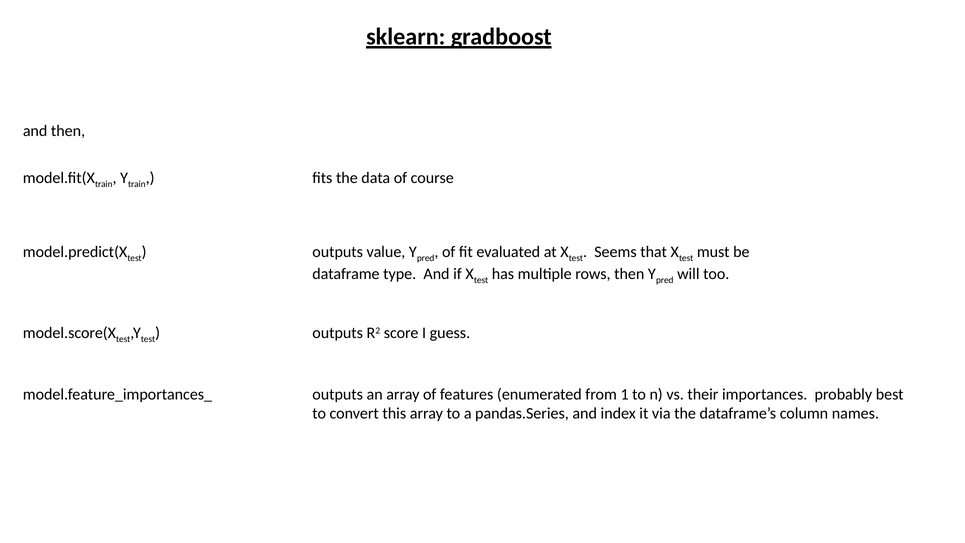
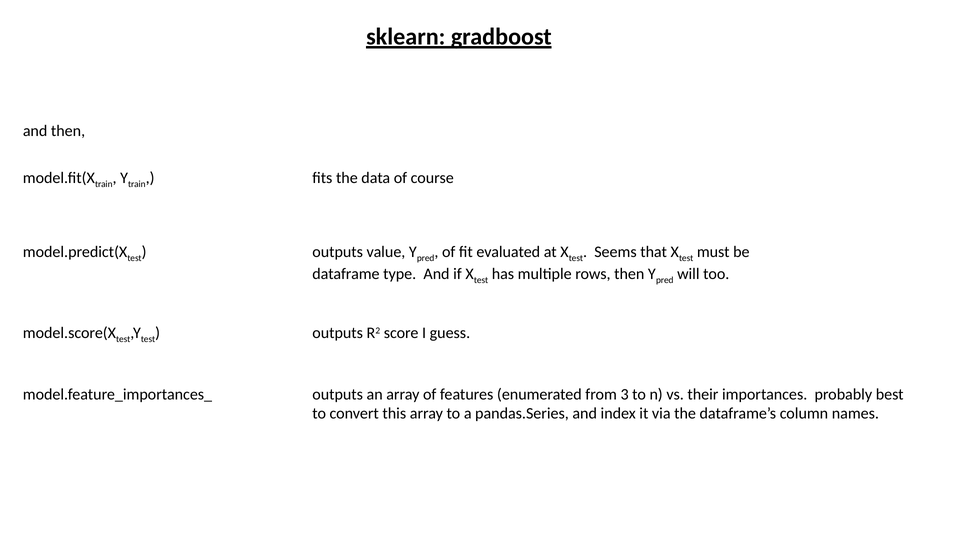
1: 1 -> 3
